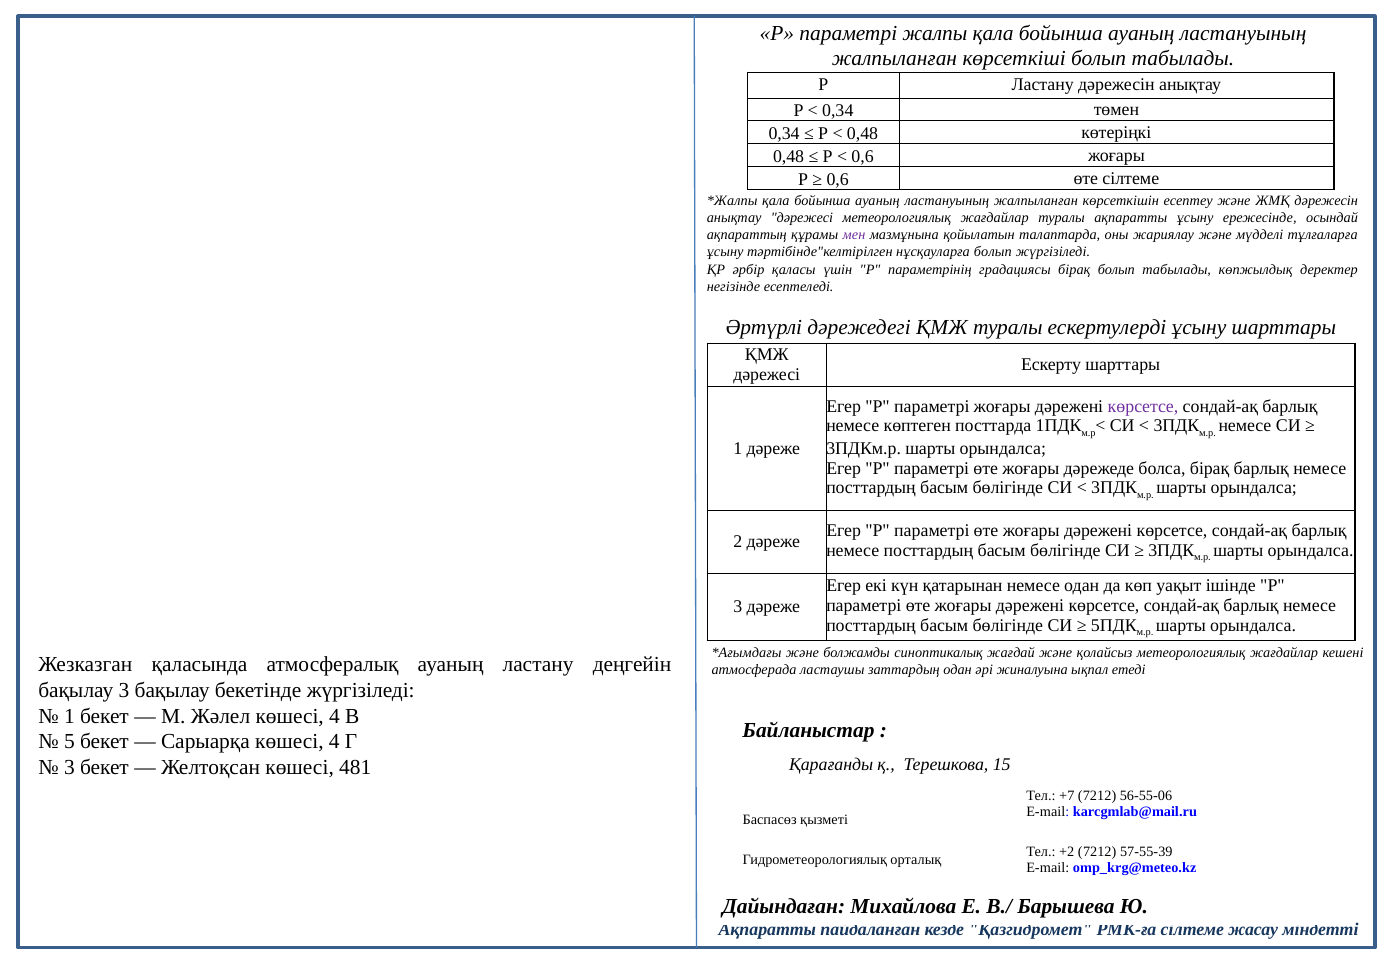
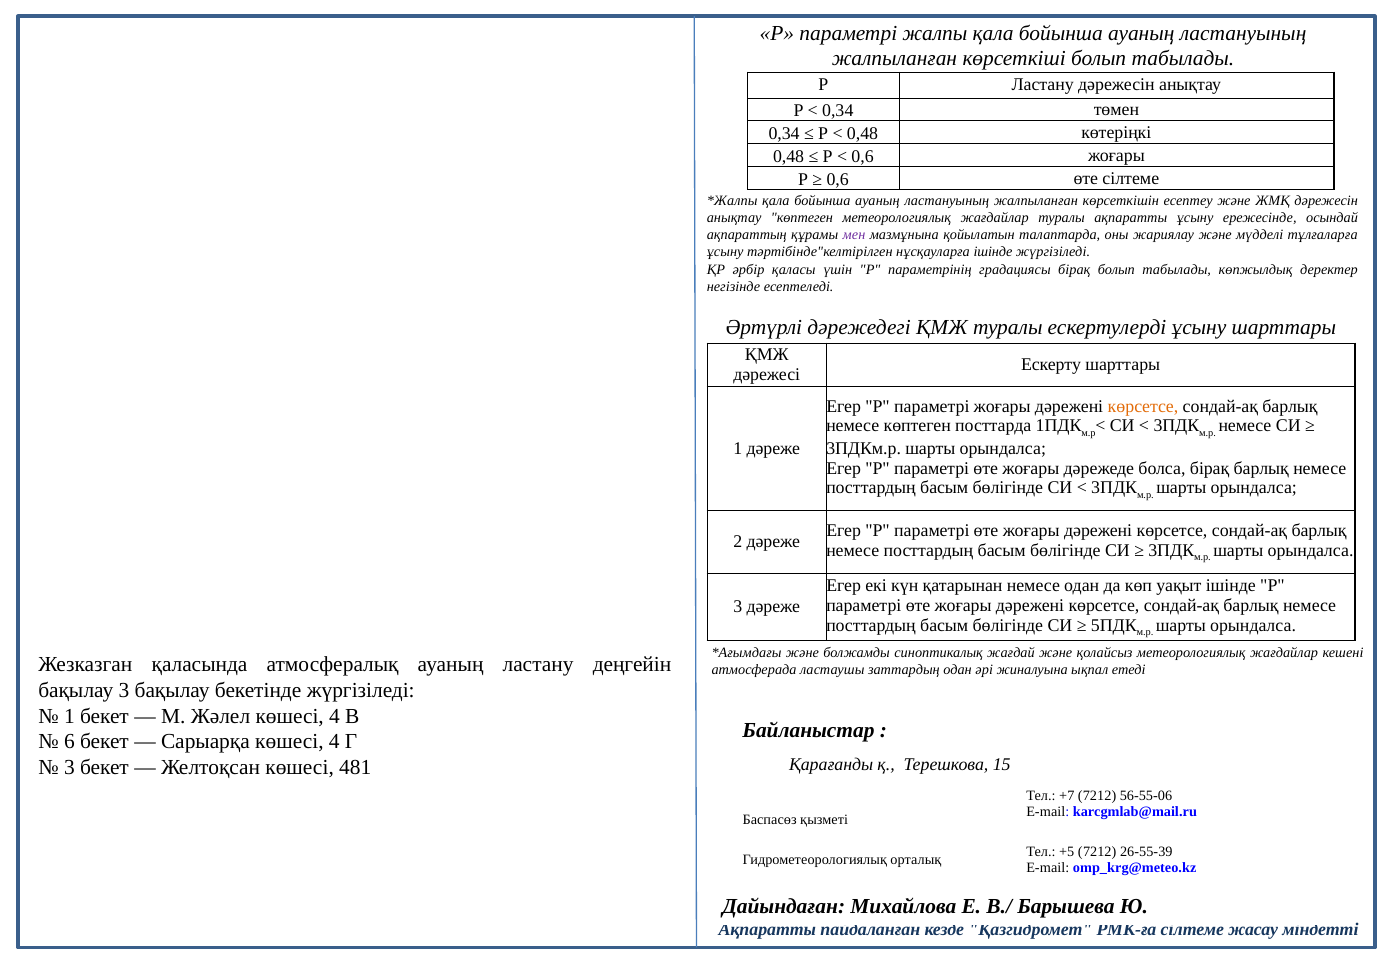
анықтау дәрежесі: дәрежесі -> көптеген
нұсқауларға болып: болып -> ішінде
көрсетсе at (1143, 406) colour: purple -> orange
5: 5 -> 6
+2: +2 -> +5
57-55-39: 57-55-39 -> 26-55-39
